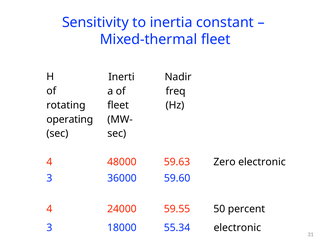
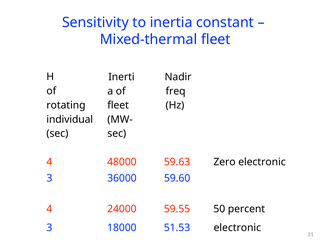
operating: operating -> individual
55.34: 55.34 -> 51.53
